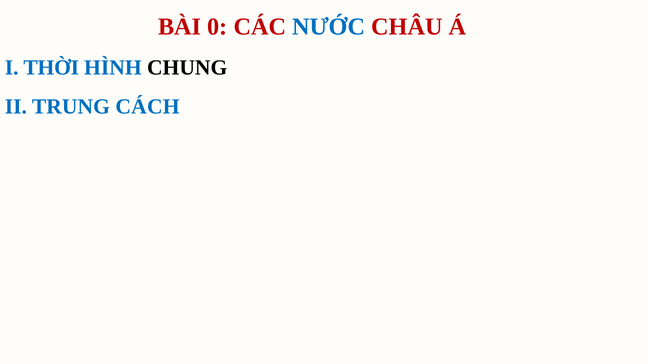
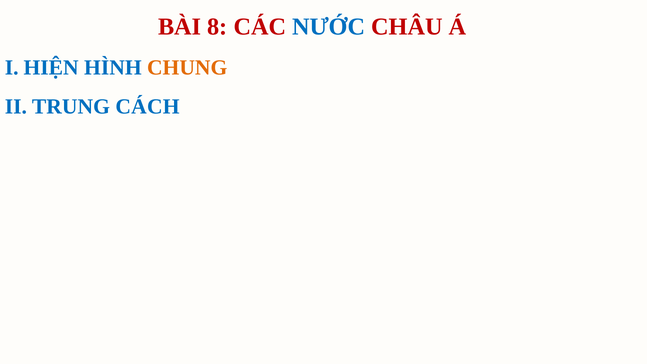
0: 0 -> 8
THỜI: THỜI -> HIỆN
CHUNG colour: black -> orange
